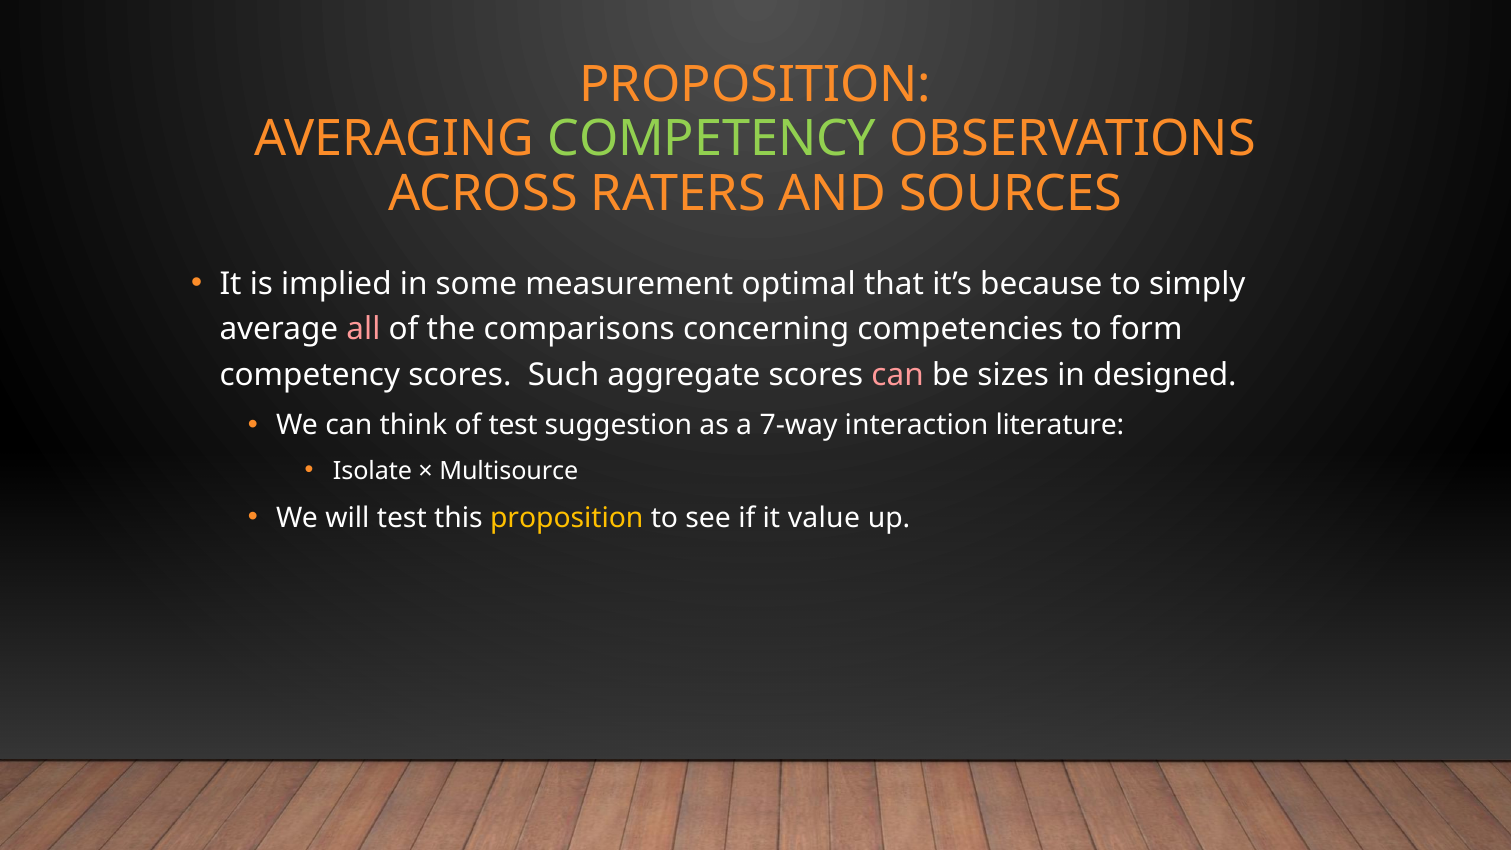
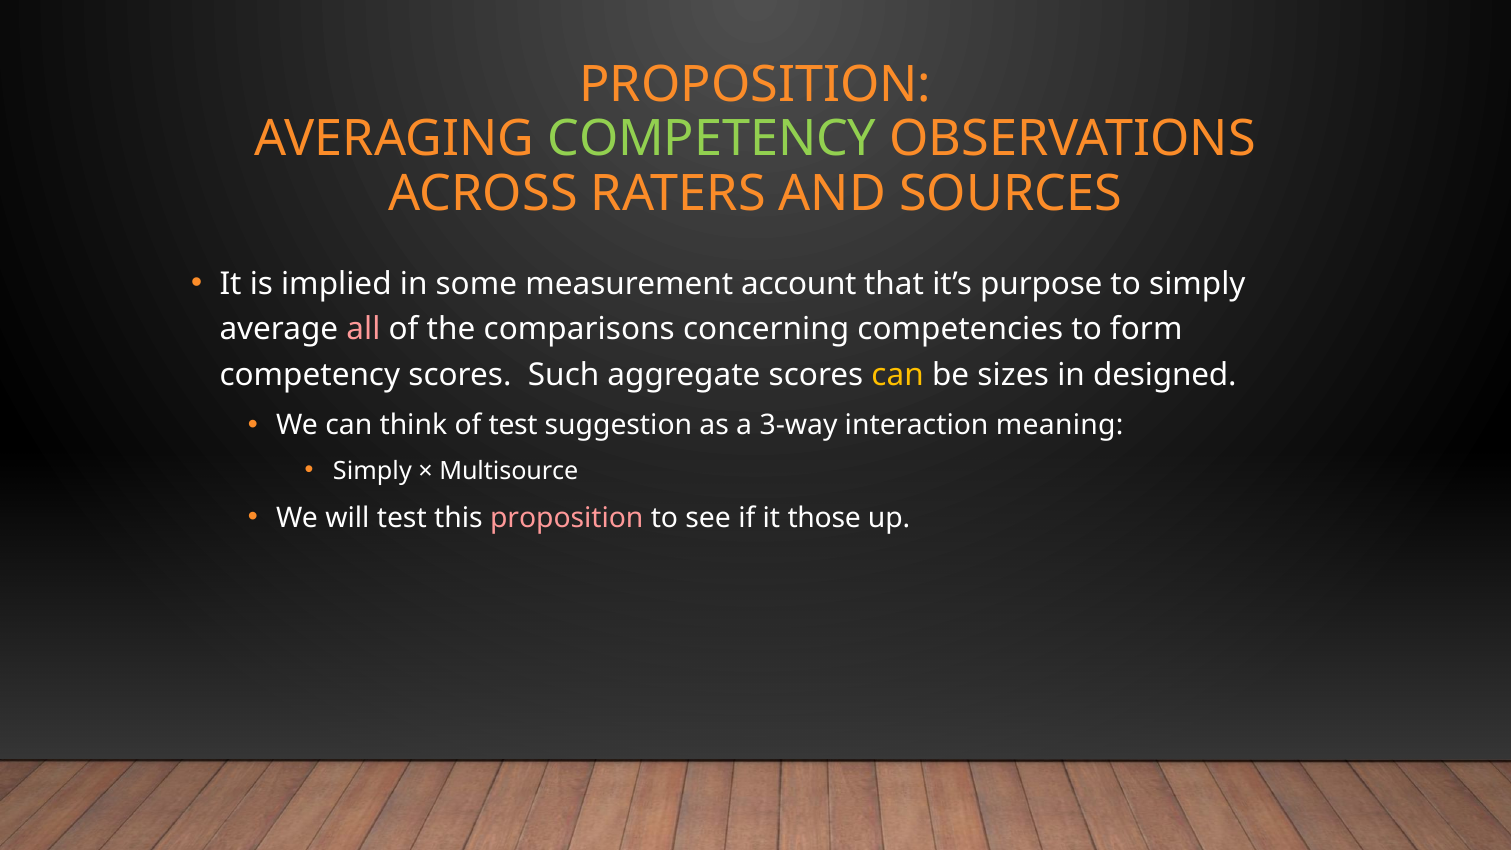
optimal: optimal -> account
because: because -> purpose
can at (898, 375) colour: pink -> yellow
7-way: 7-way -> 3-way
literature: literature -> meaning
Isolate at (372, 471): Isolate -> Simply
proposition at (567, 518) colour: yellow -> pink
value: value -> those
